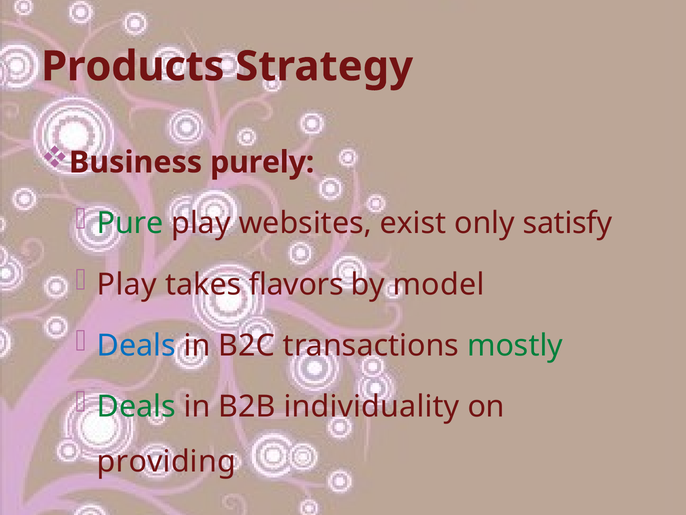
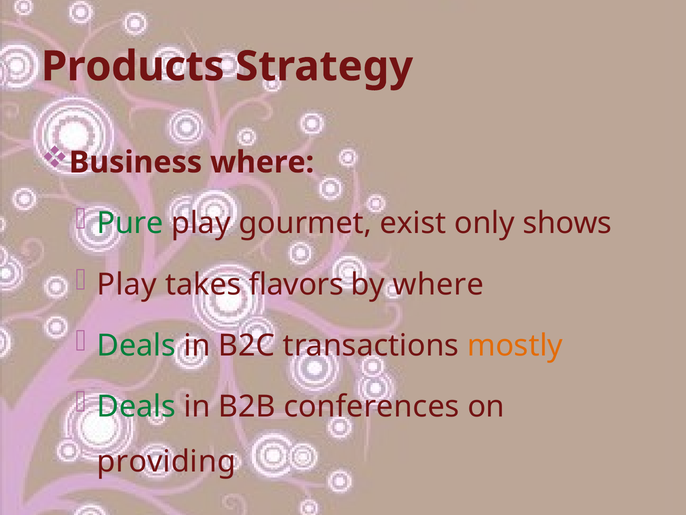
Business purely: purely -> where
websites: websites -> gourmet
satisfy: satisfy -> shows
by model: model -> where
Deals at (136, 345) colour: blue -> green
mostly colour: green -> orange
individuality: individuality -> conferences
